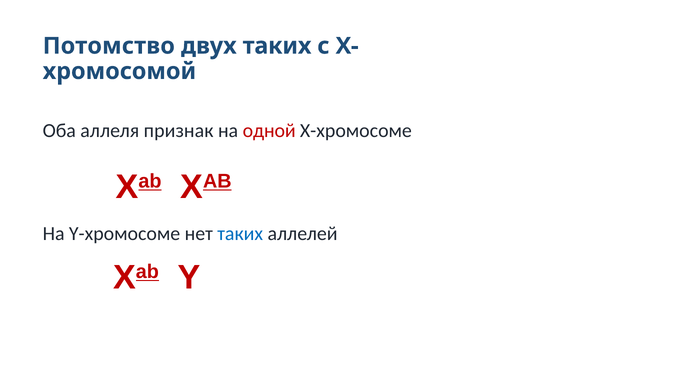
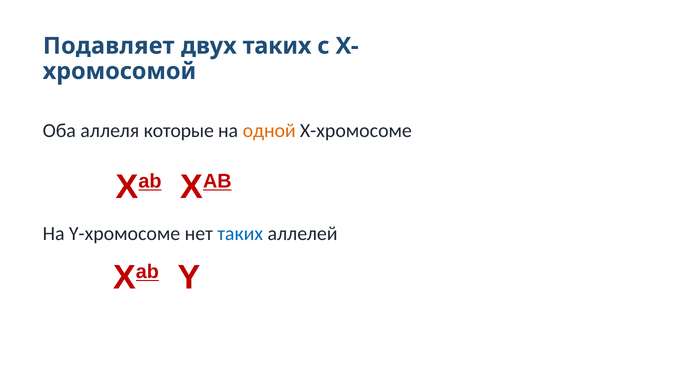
Потомство: Потомство -> Подавляет
признак: признак -> которые
одной colour: red -> orange
